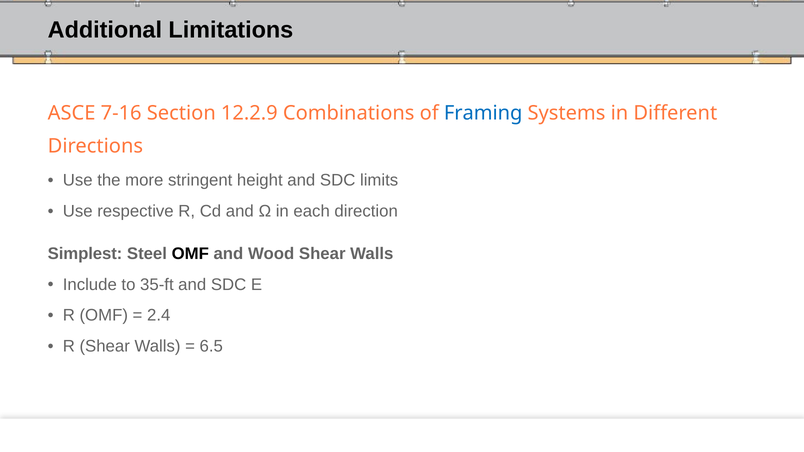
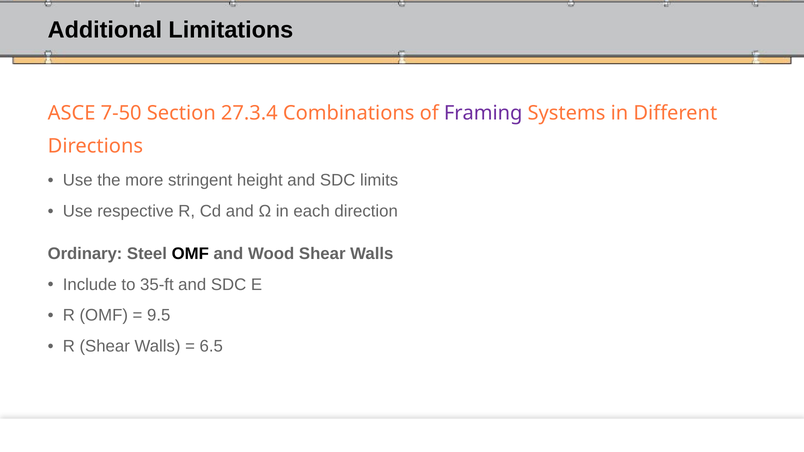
7-16: 7-16 -> 7-50
12.2.9: 12.2.9 -> 27.3.4
Framing colour: blue -> purple
Simplest: Simplest -> Ordinary
2.4: 2.4 -> 9.5
